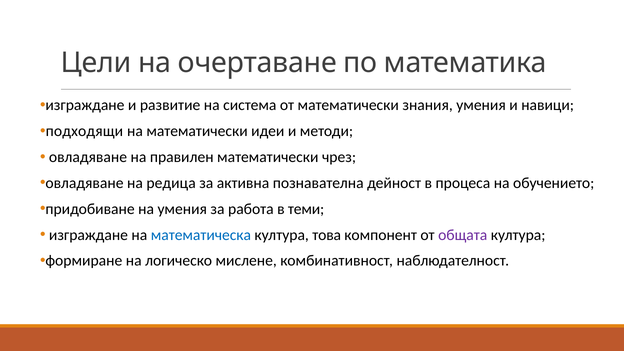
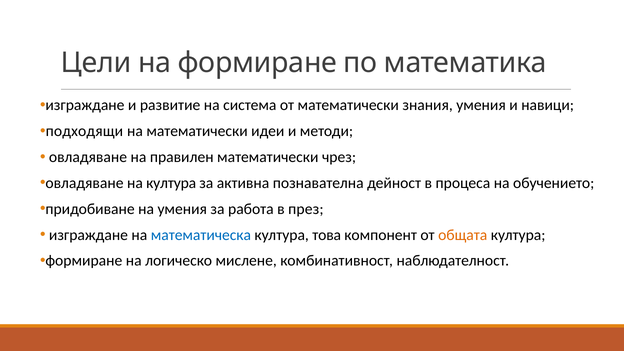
на очертаване: очертаване -> формиране
на редица: редица -> култура
теми: теми -> през
общата colour: purple -> orange
